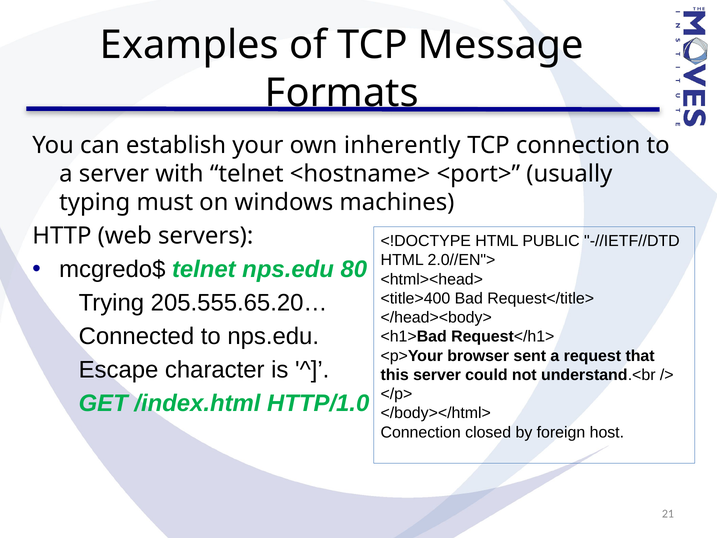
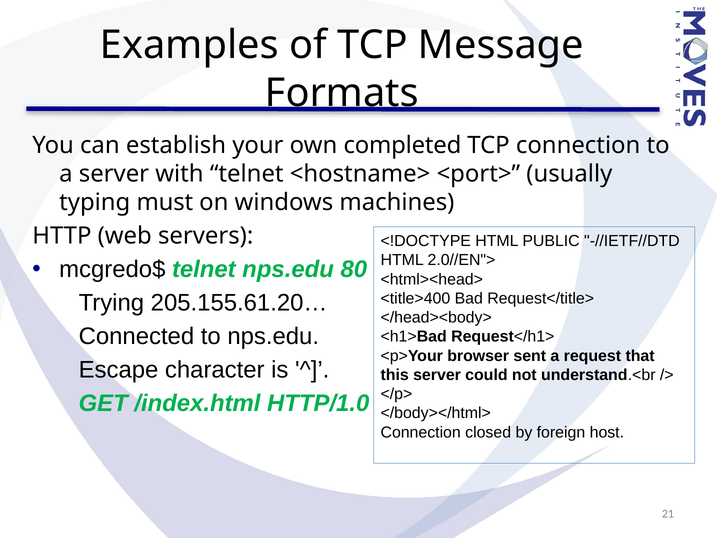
inherently: inherently -> completed
205.555.65.20…: 205.555.65.20… -> 205.155.61.20…
